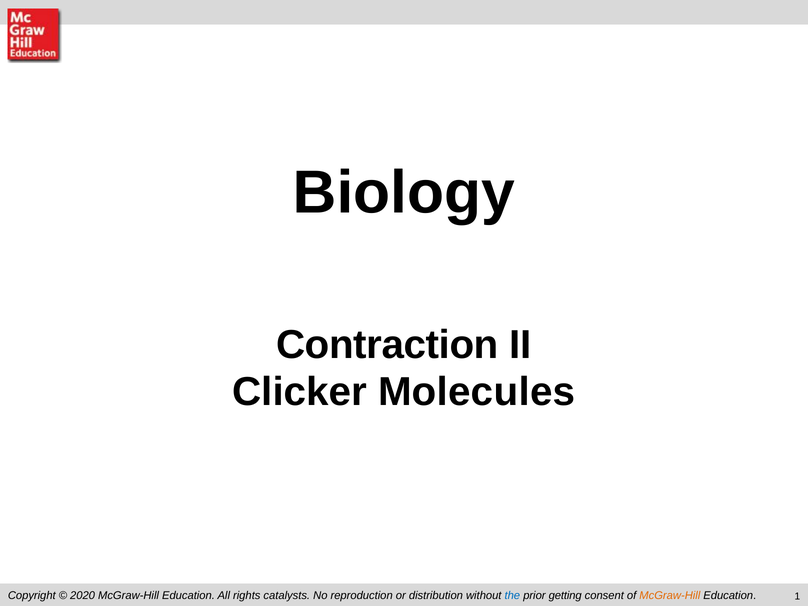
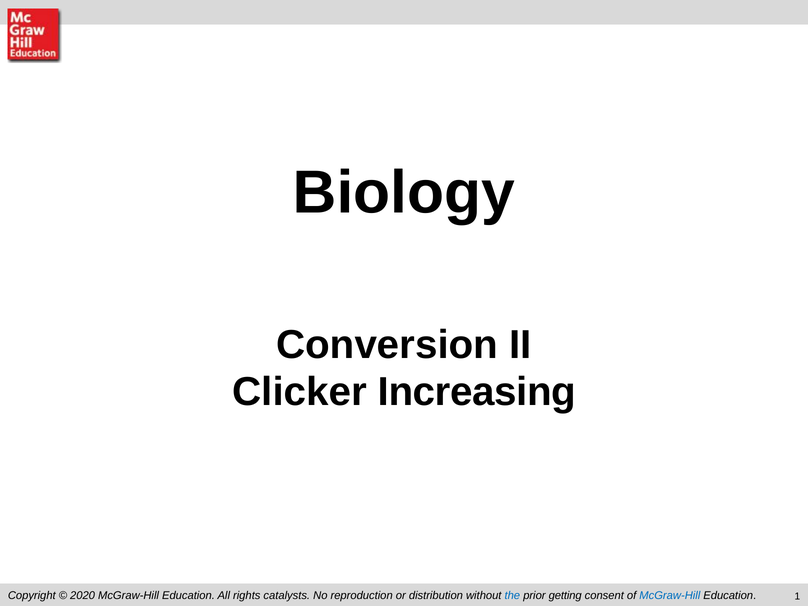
Contraction: Contraction -> Conversion
Molecules: Molecules -> Increasing
McGraw-Hill at (670, 596) colour: orange -> blue
